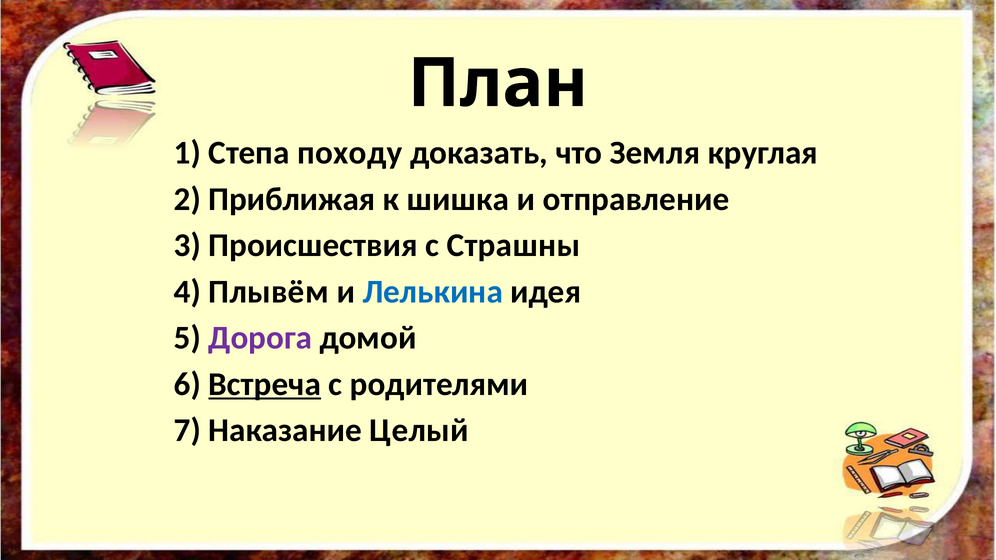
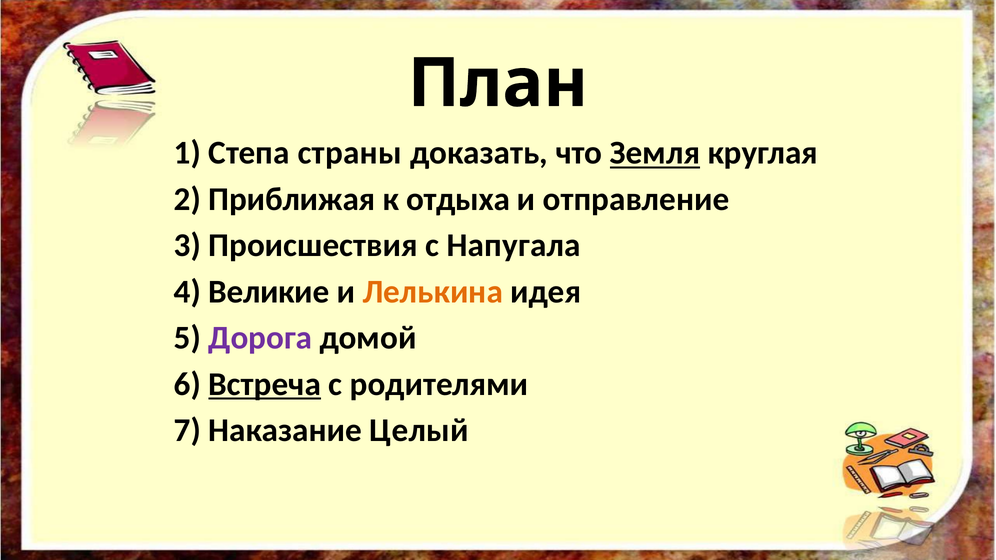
походу: походу -> страны
Земля underline: none -> present
шишка: шишка -> отдыха
Страшны: Страшны -> Напугала
Плывём: Плывём -> Великие
Лелькина colour: blue -> orange
